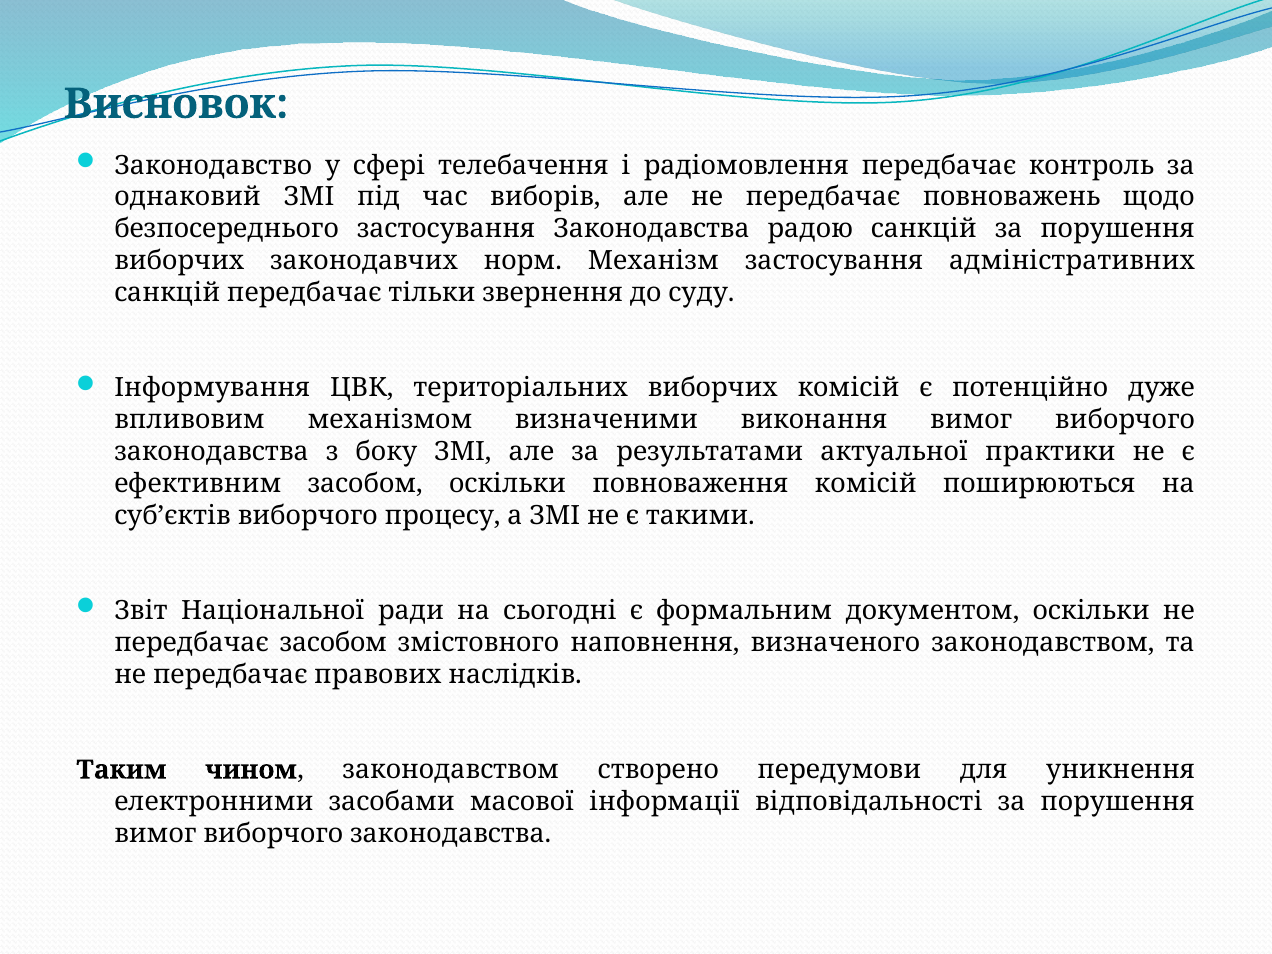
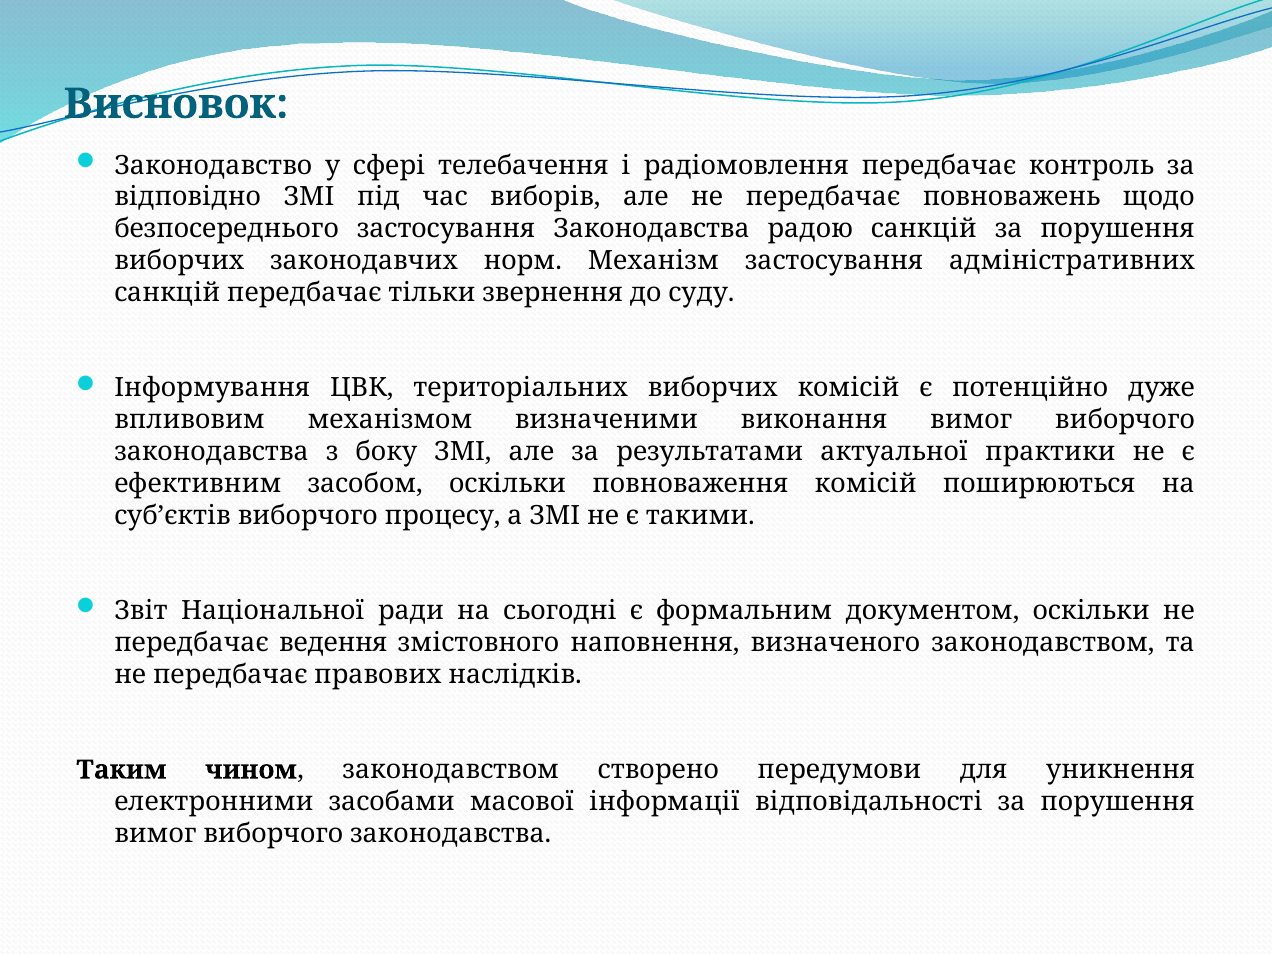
однаковий: однаковий -> відповідно
передбачає засобом: засобом -> ведення
